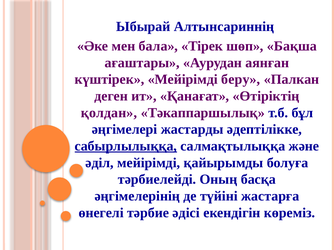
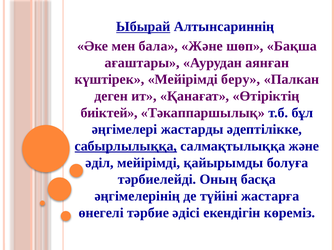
Ыбырай underline: none -> present
бала Тірек: Тірек -> Және
қолдан: қолдан -> биіктей
